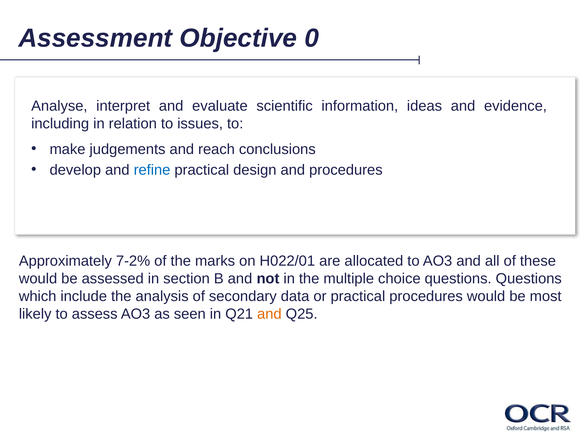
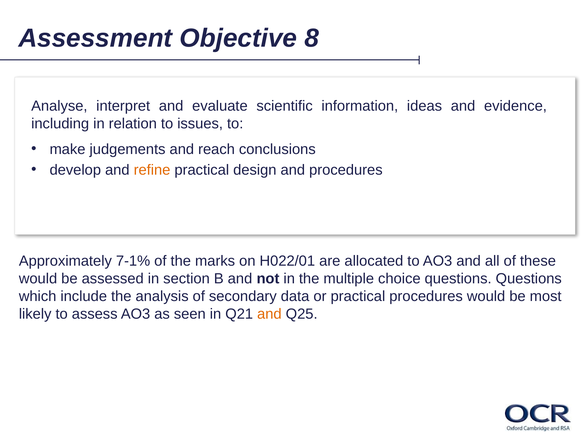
0: 0 -> 8
refine colour: blue -> orange
7-2%: 7-2% -> 7-1%
